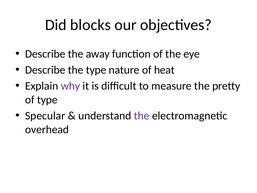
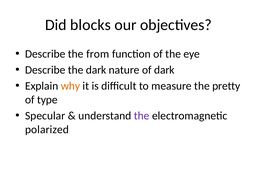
away: away -> from
the type: type -> dark
of heat: heat -> dark
why colour: purple -> orange
overhead: overhead -> polarized
